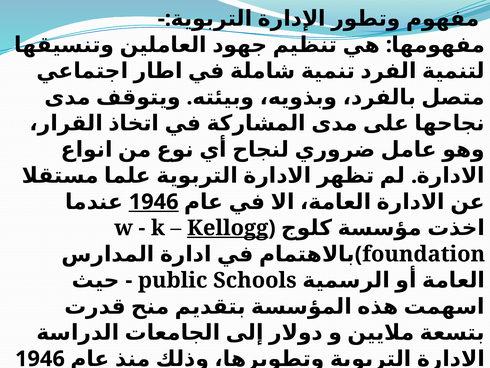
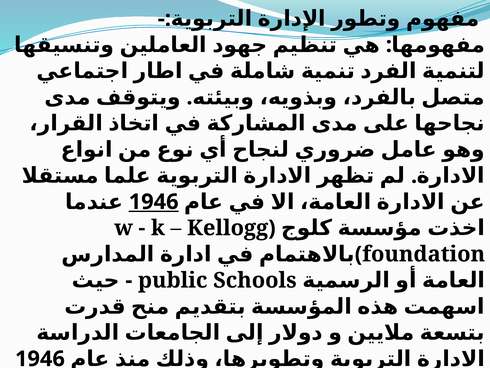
Kellogg underline: present -> none
